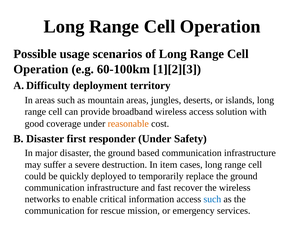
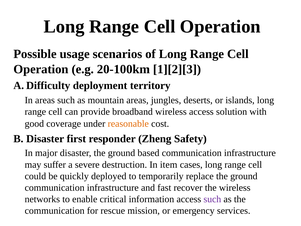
60-100km: 60-100km -> 20-100km
responder Under: Under -> Zheng
such at (212, 199) colour: blue -> purple
